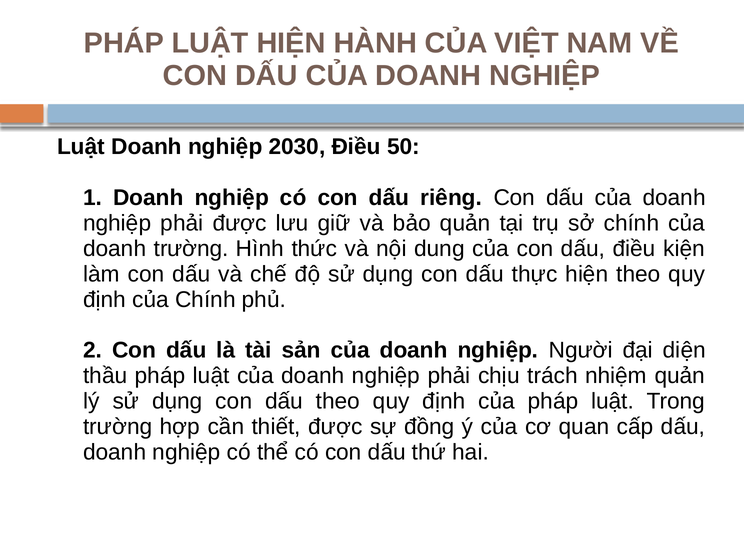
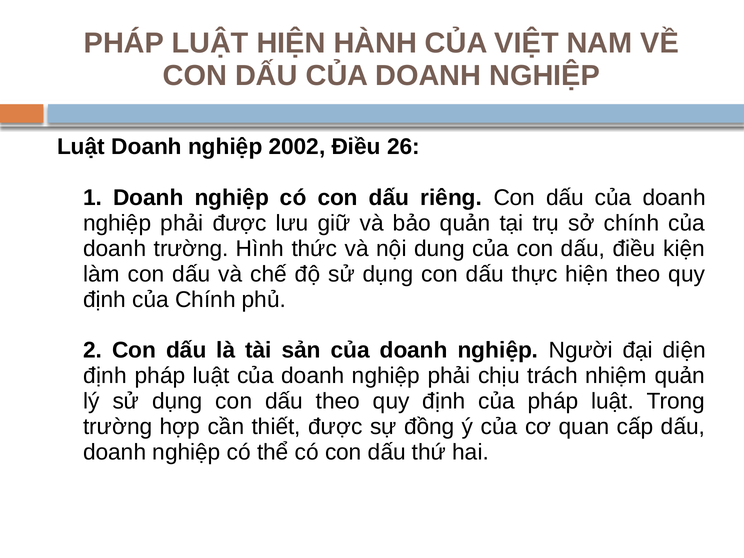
2030: 2030 -> 2002
50: 50 -> 26
thầu at (105, 376): thầu -> định
